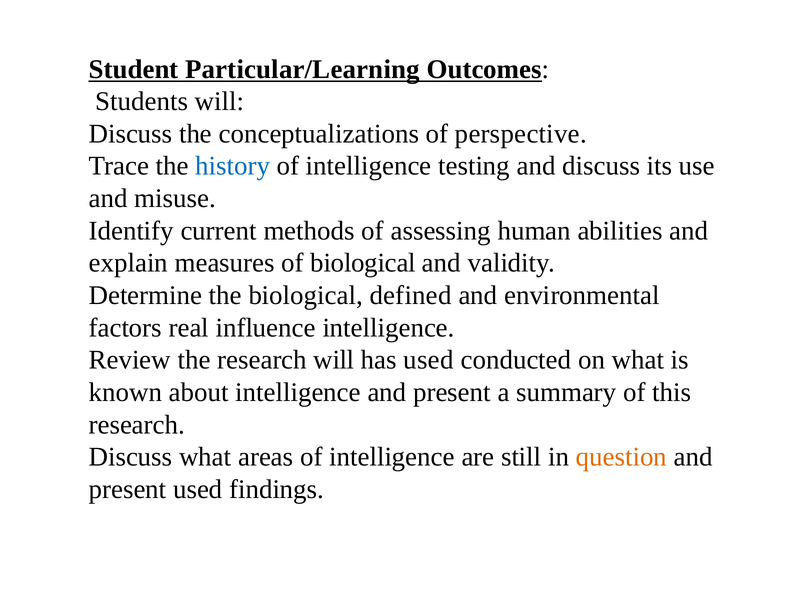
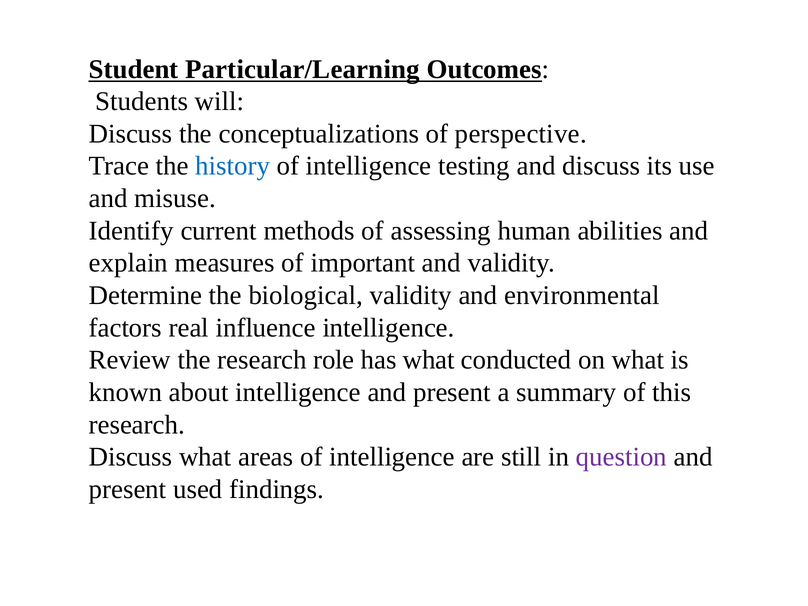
of biological: biological -> important
biological defined: defined -> validity
research will: will -> role
has used: used -> what
question colour: orange -> purple
